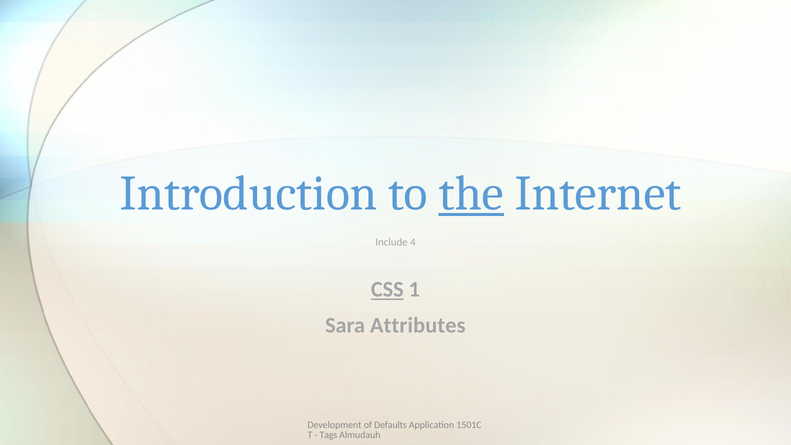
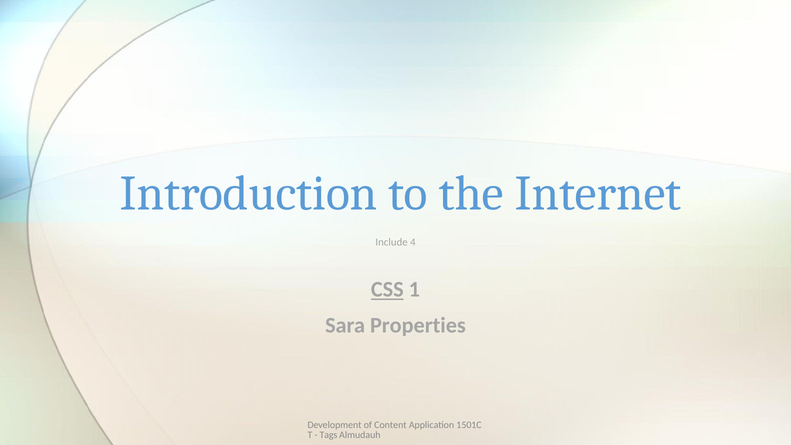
the underline: present -> none
Attributes: Attributes -> Properties
Defaults: Defaults -> Content
